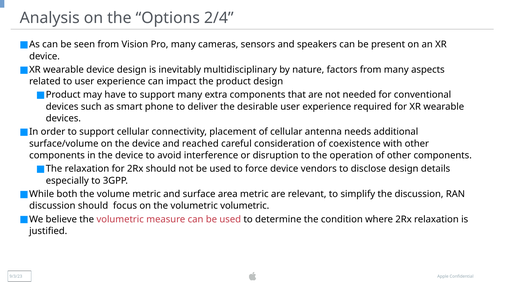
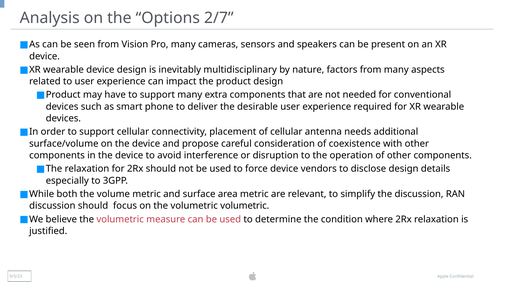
2/4: 2/4 -> 2/7
reached: reached -> propose
